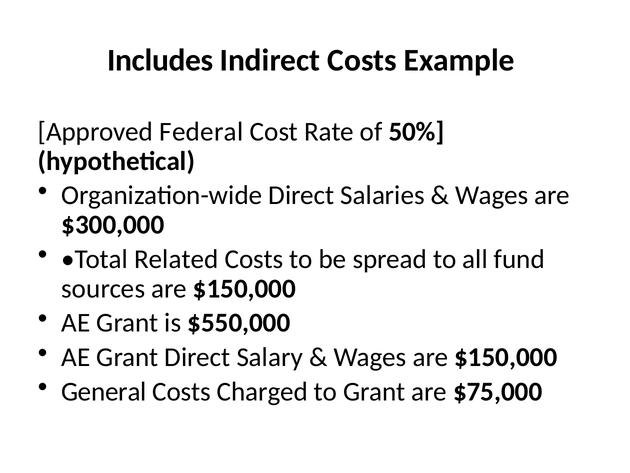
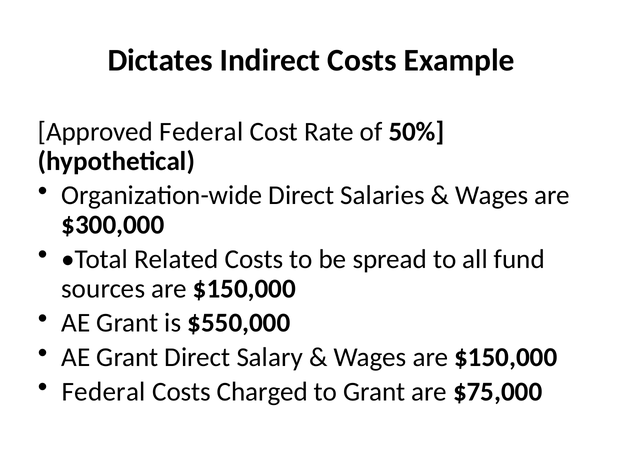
Includes: Includes -> Dictates
General at (104, 391): General -> Federal
